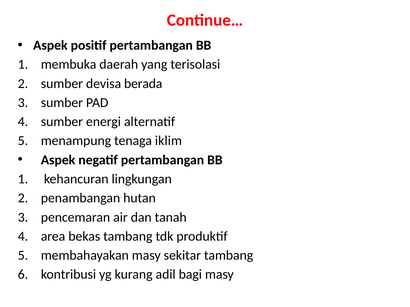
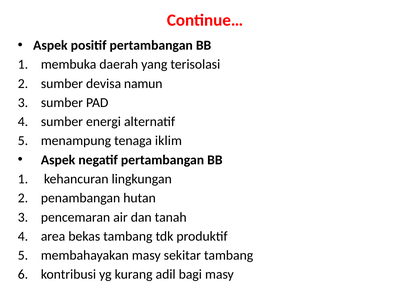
berada: berada -> namun
